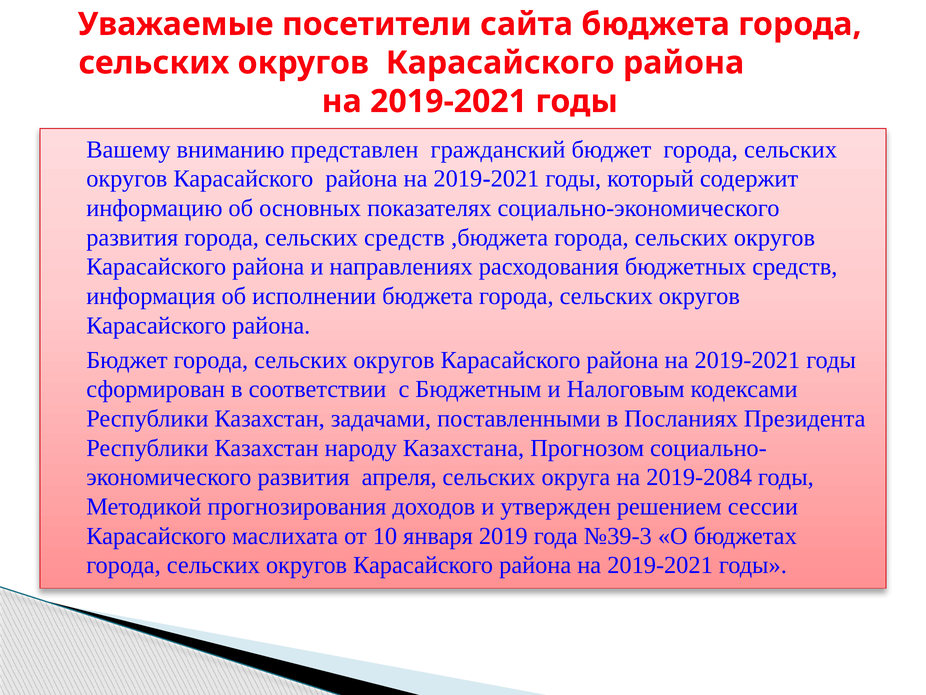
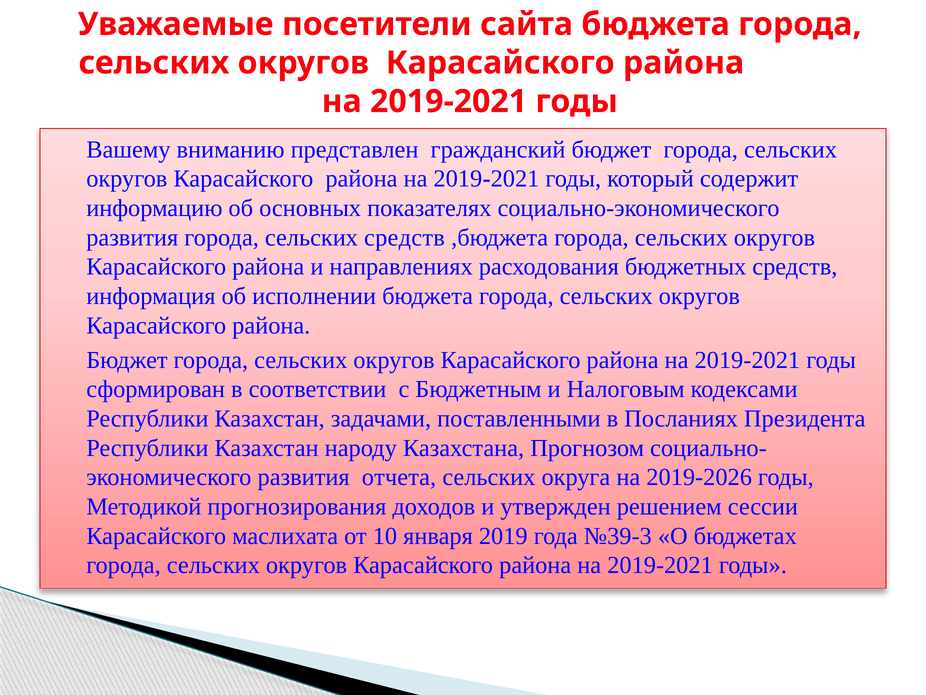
апреля: апреля -> отчета
2019-2084: 2019-2084 -> 2019-2026
